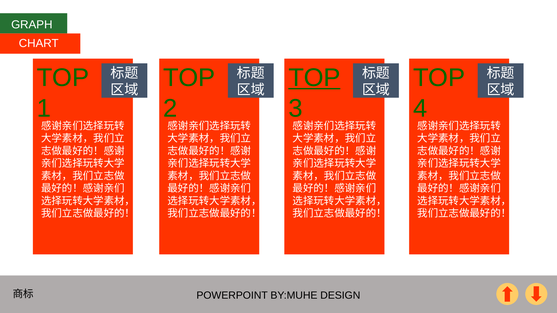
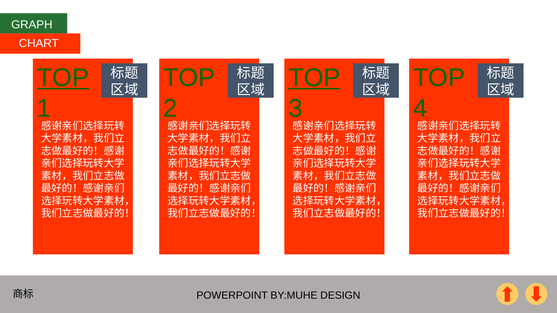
TOP at (63, 78) underline: none -> present
